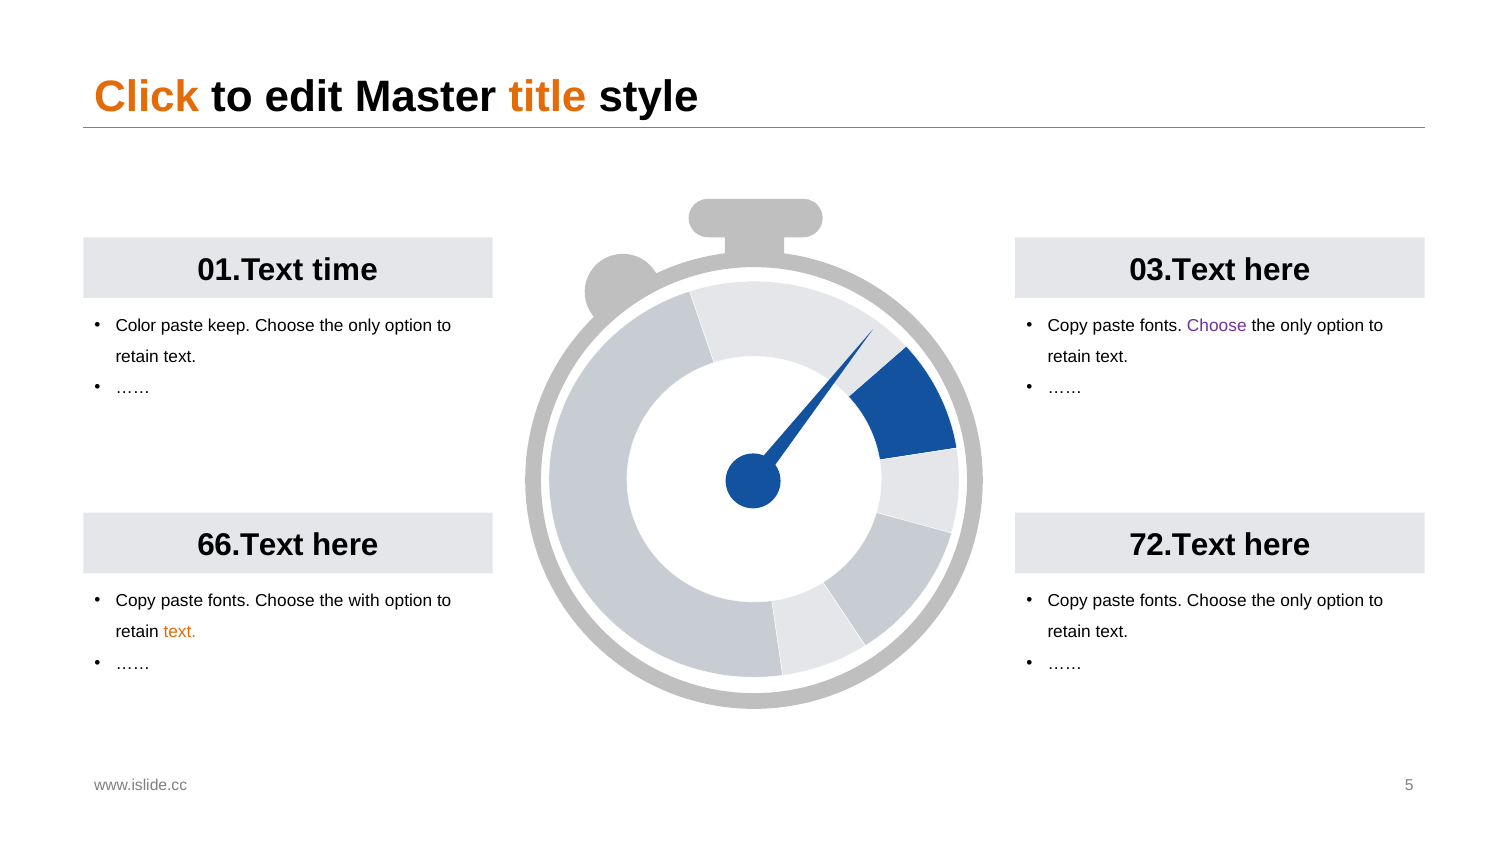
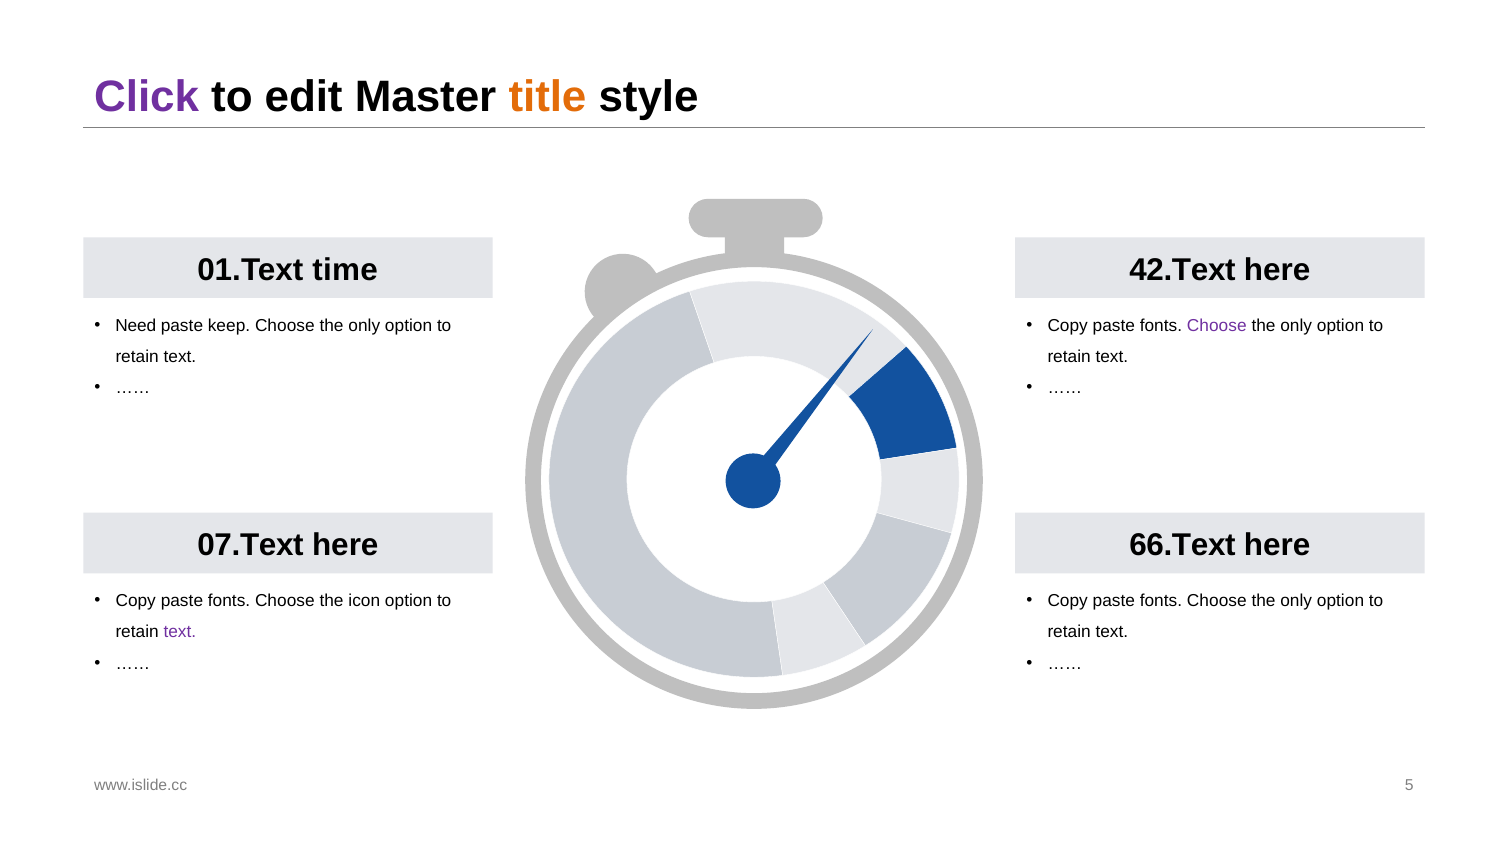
Click colour: orange -> purple
03.Text: 03.Text -> 42.Text
Color: Color -> Need
66.Text: 66.Text -> 07.Text
72.Text: 72.Text -> 66.Text
with: with -> icon
text at (180, 632) colour: orange -> purple
